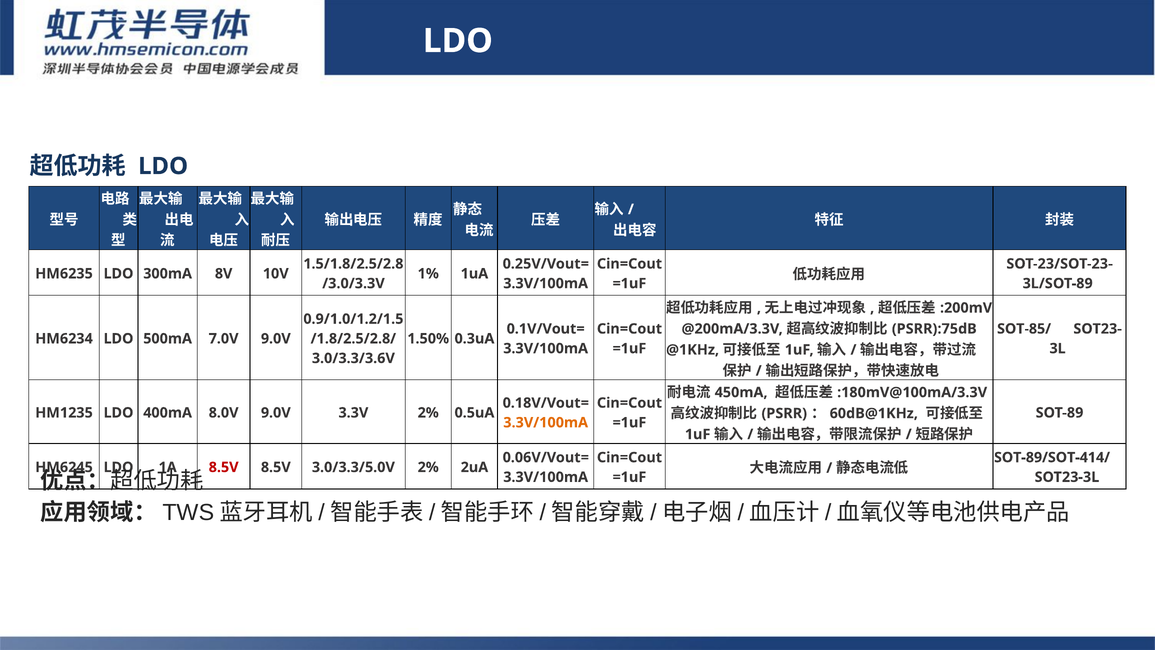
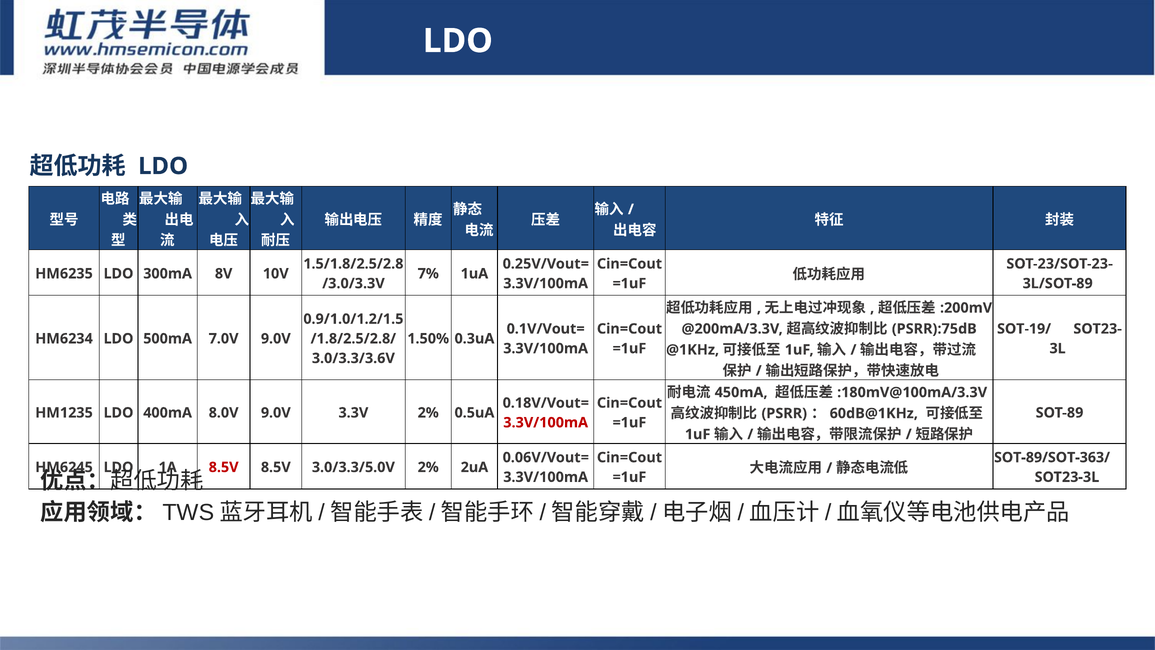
1%: 1% -> 7%
SOT-85/: SOT-85/ -> SOT-19/
3.3V/100mA at (546, 422) colour: orange -> red
SOT-89/SOT-414/: SOT-89/SOT-414/ -> SOT-89/SOT-363/
